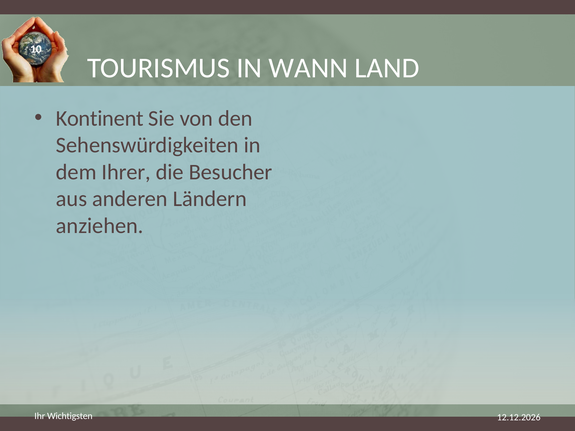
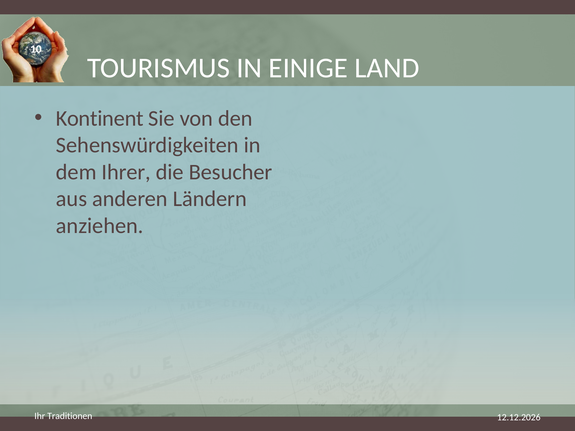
WANN: WANN -> EINIGE
Wichtigsten: Wichtigsten -> Traditionen
